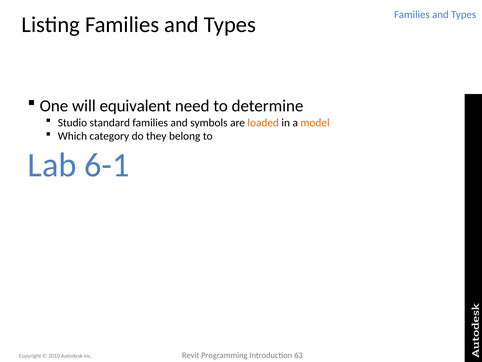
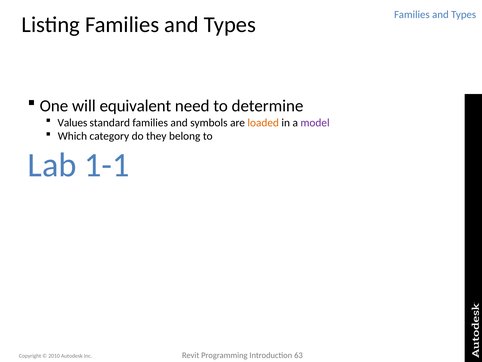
Studio: Studio -> Values
model colour: orange -> purple
6-1: 6-1 -> 1-1
